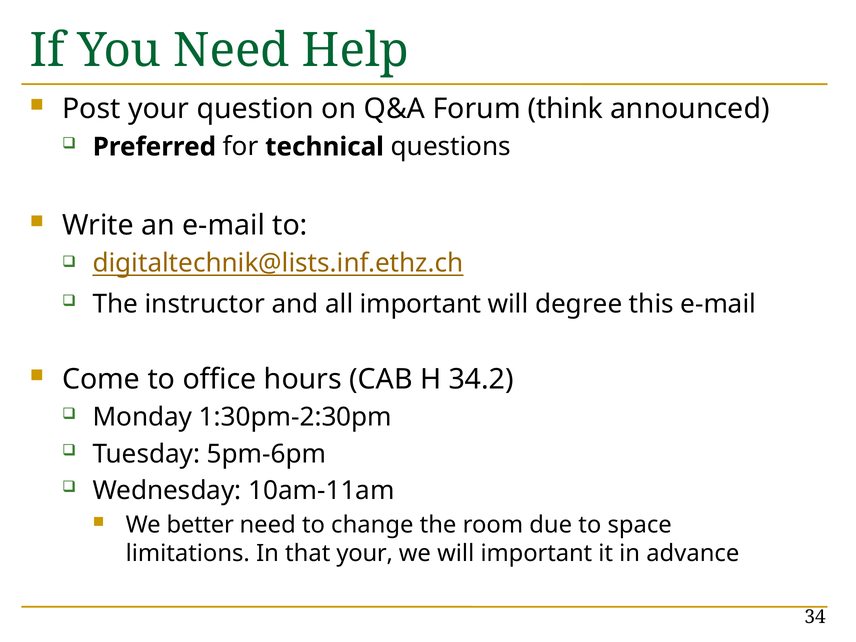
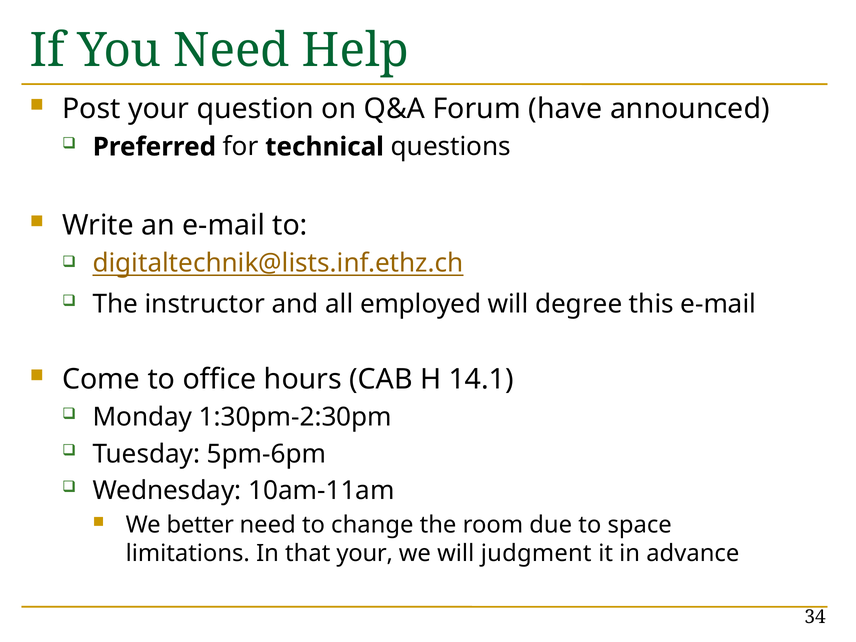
think: think -> have
all important: important -> employed
34.2: 34.2 -> 14.1
will important: important -> judgment
